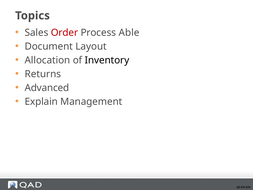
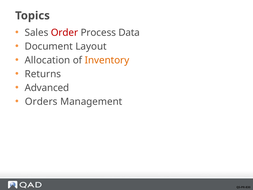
Able: Able -> Data
Inventory colour: black -> orange
Explain: Explain -> Orders
